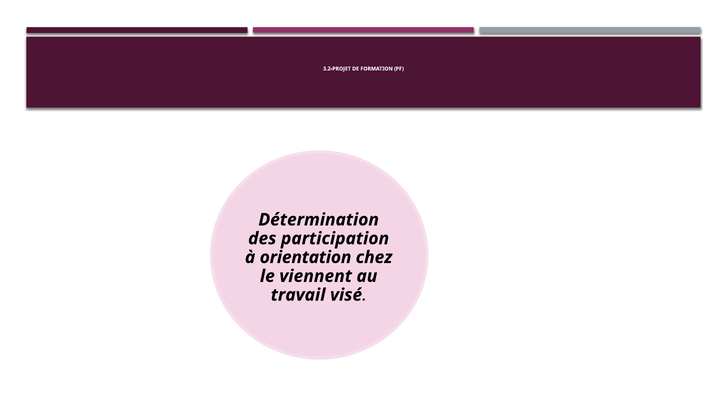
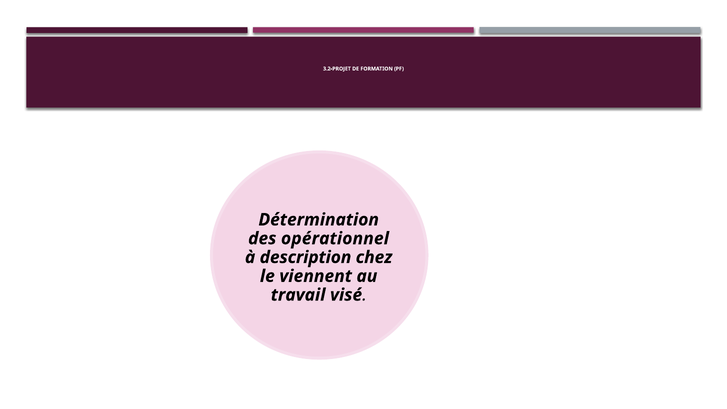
participation: participation -> opérationnel
orientation: orientation -> description
